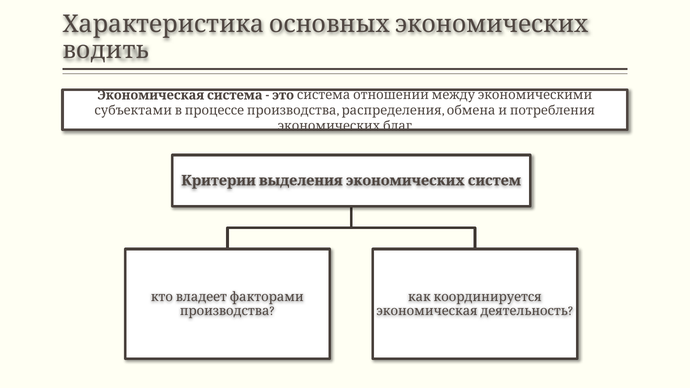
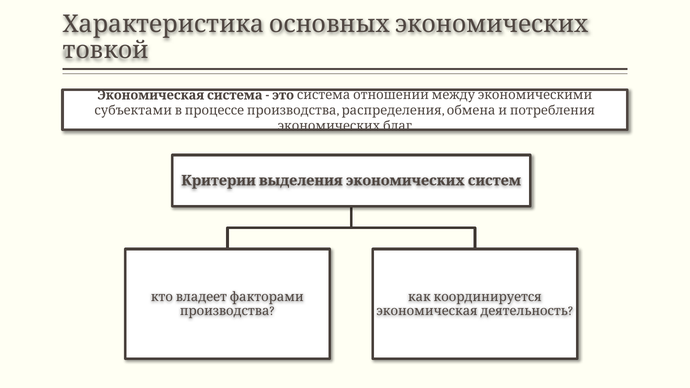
водить: водить -> товкой
